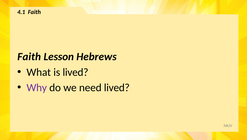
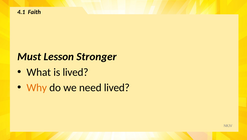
Faith at (29, 56): Faith -> Must
Hebrews: Hebrews -> Stronger
Why colour: purple -> orange
